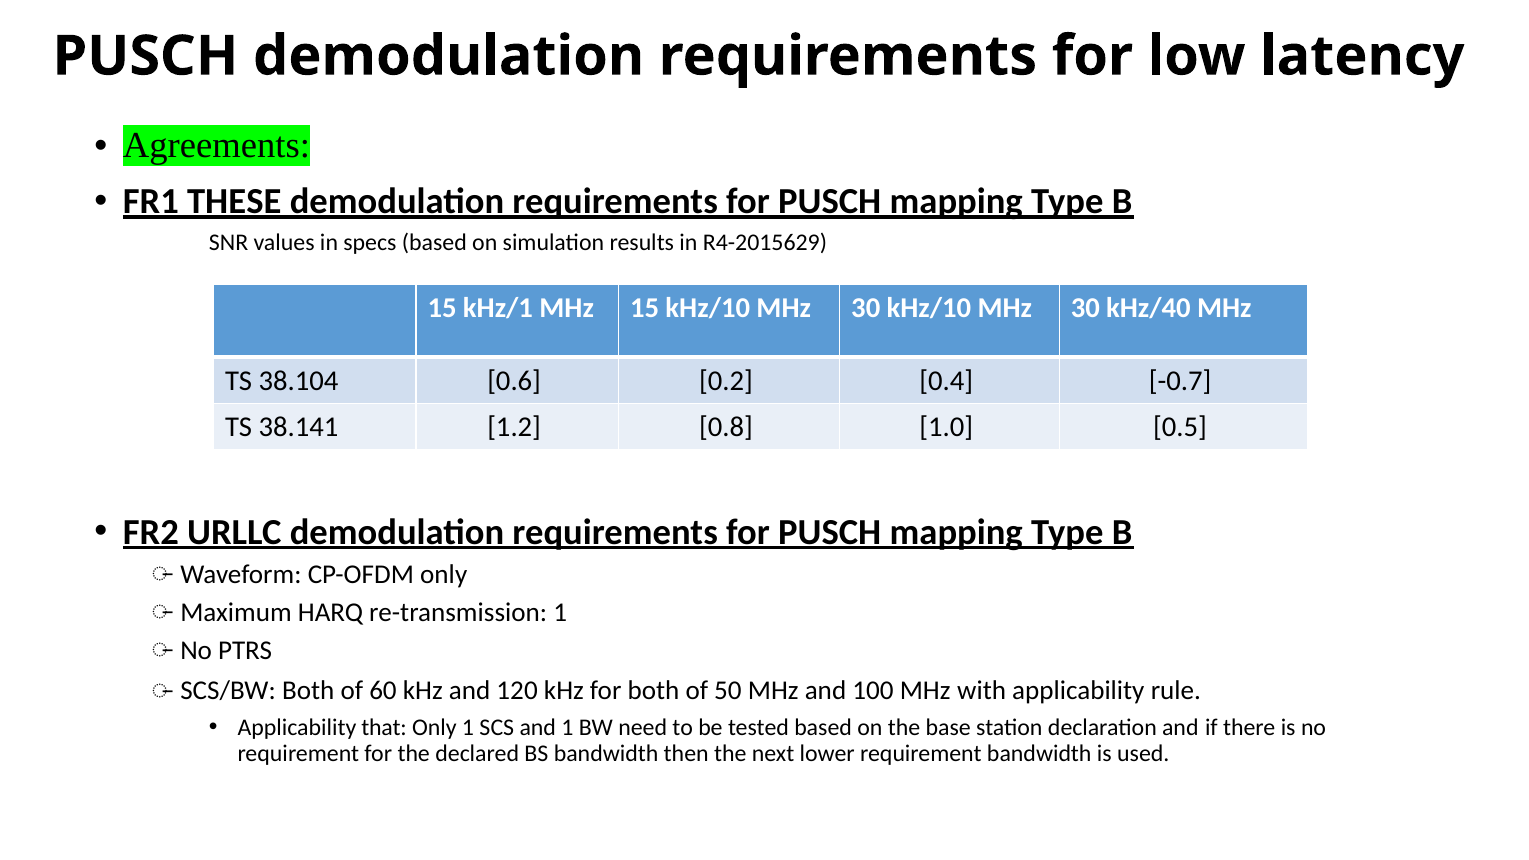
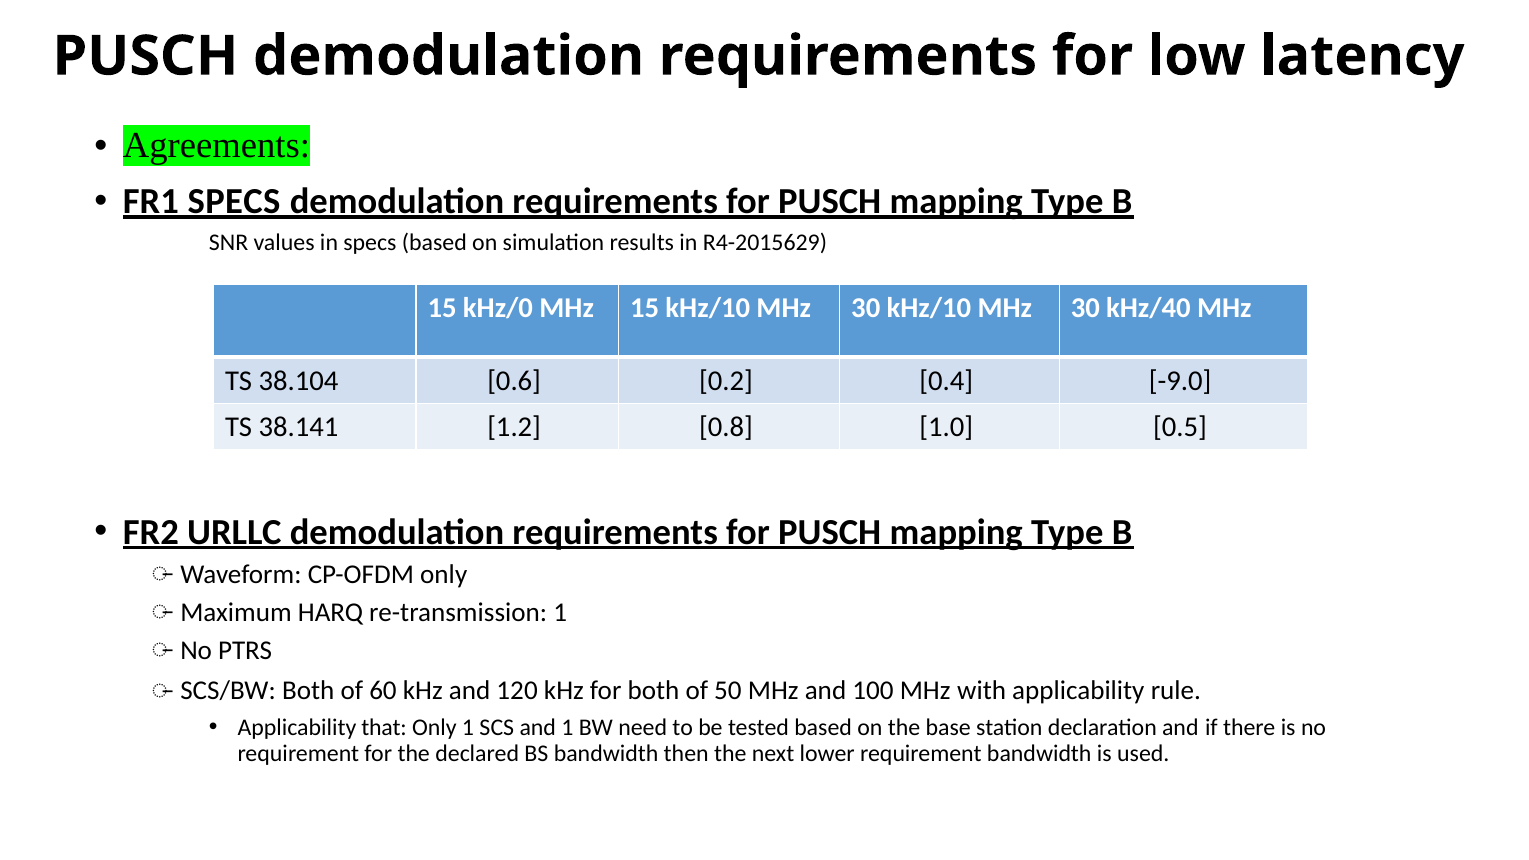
FR1 THESE: THESE -> SPECS
kHz/1: kHz/1 -> kHz/0
-0.7: -0.7 -> -9.0
